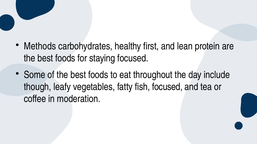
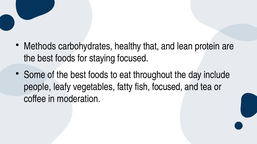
first: first -> that
though: though -> people
